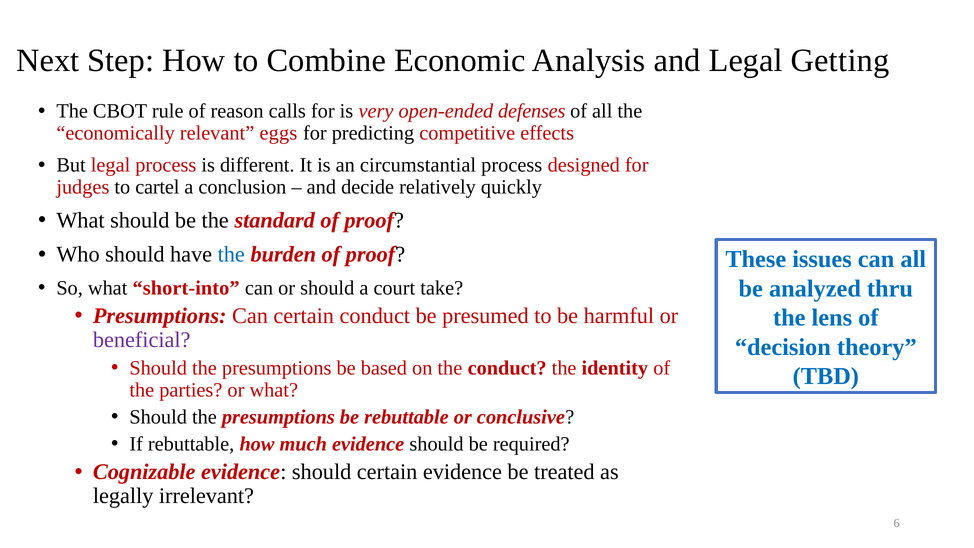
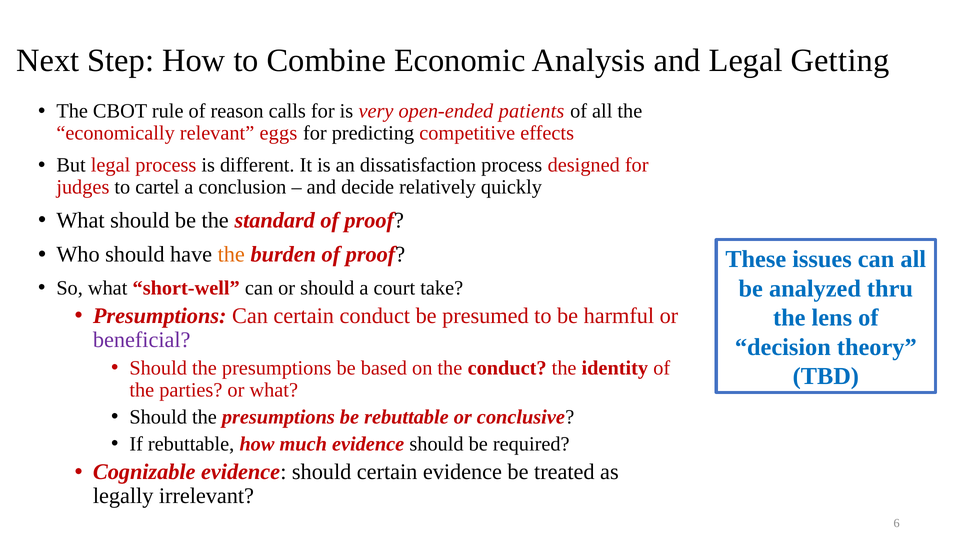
defenses: defenses -> patients
circumstantial: circumstantial -> dissatisfaction
the at (231, 255) colour: blue -> orange
short-into: short-into -> short-well
